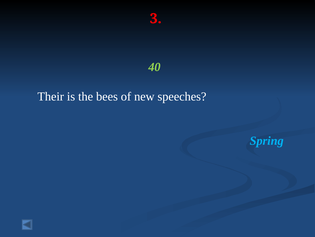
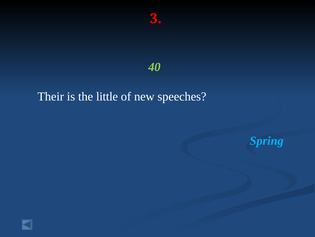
bees: bees -> little
